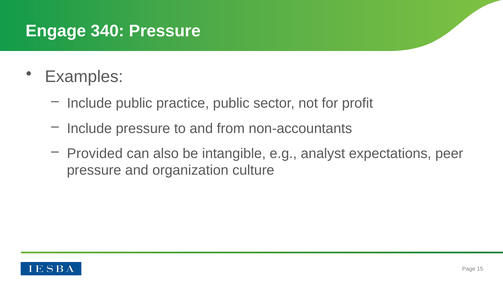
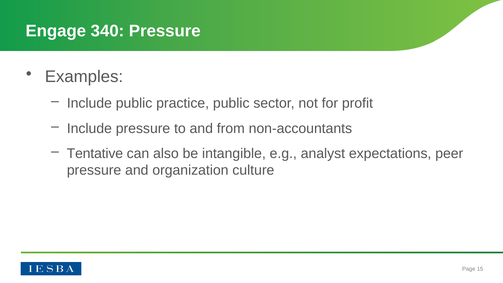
Provided: Provided -> Tentative
